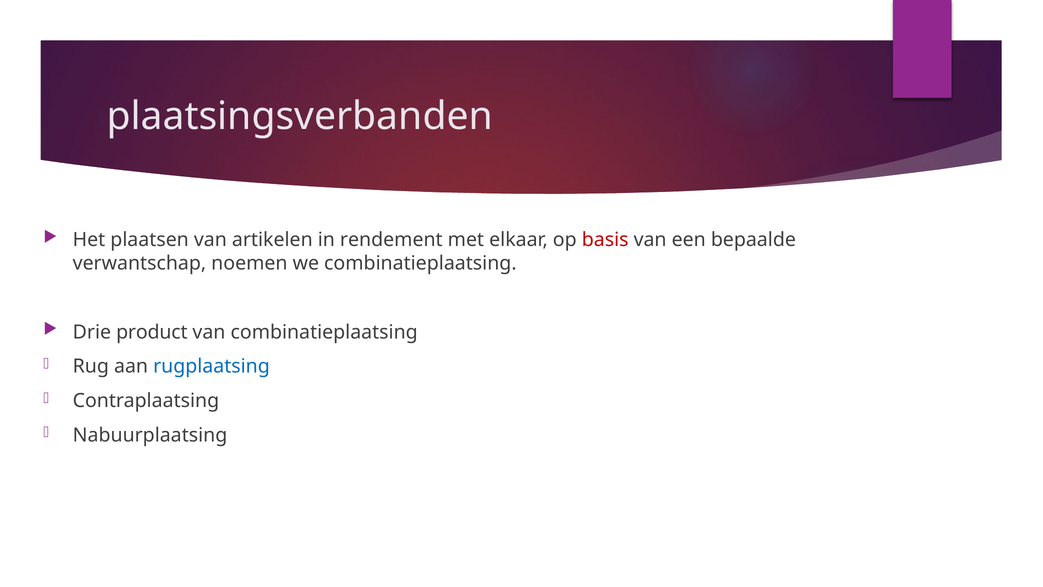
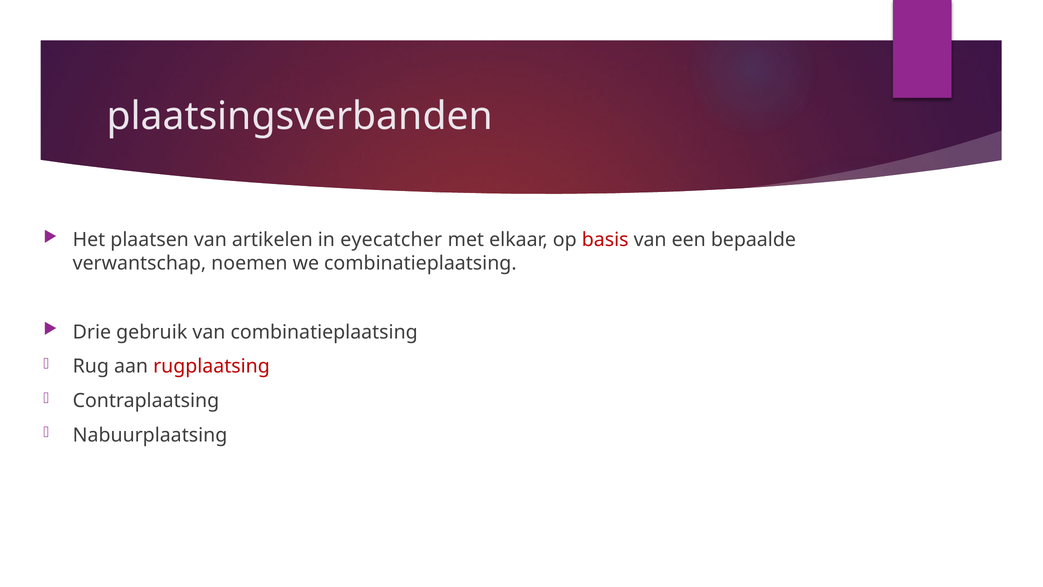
rendement: rendement -> eyecatcher
product: product -> gebruik
rugplaatsing colour: blue -> red
